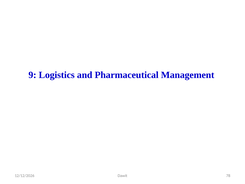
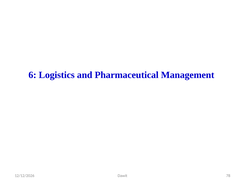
9: 9 -> 6
